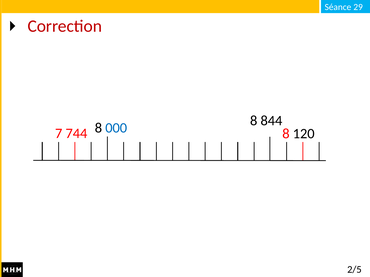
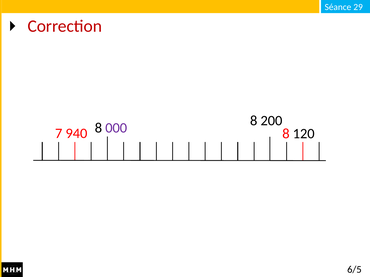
000 colour: blue -> purple
844: 844 -> 200
744: 744 -> 940
2/5: 2/5 -> 6/5
